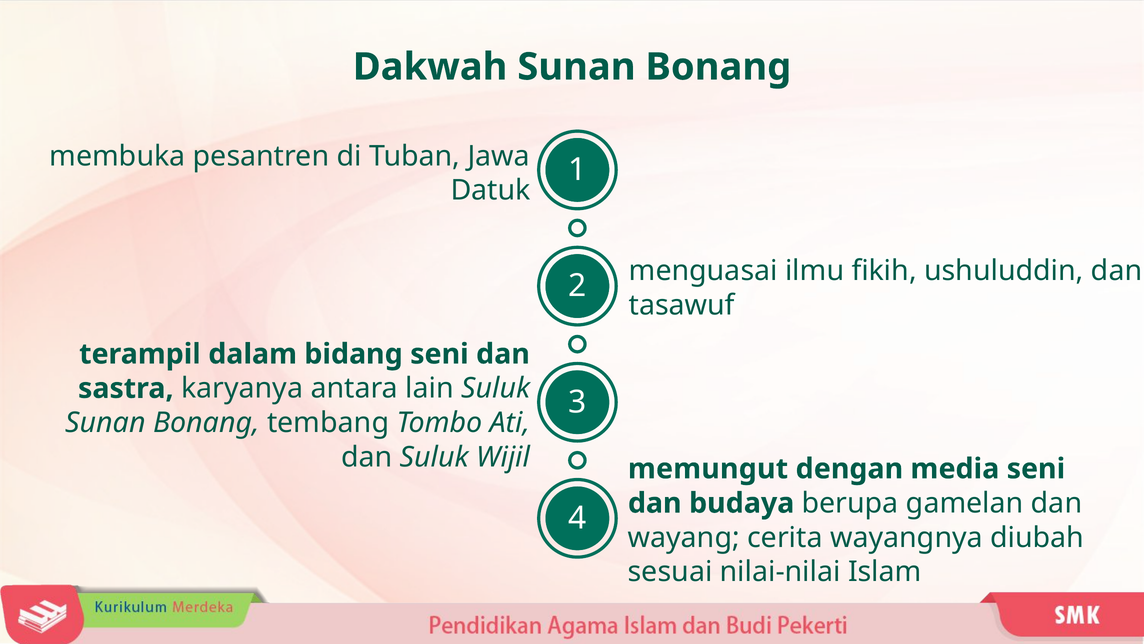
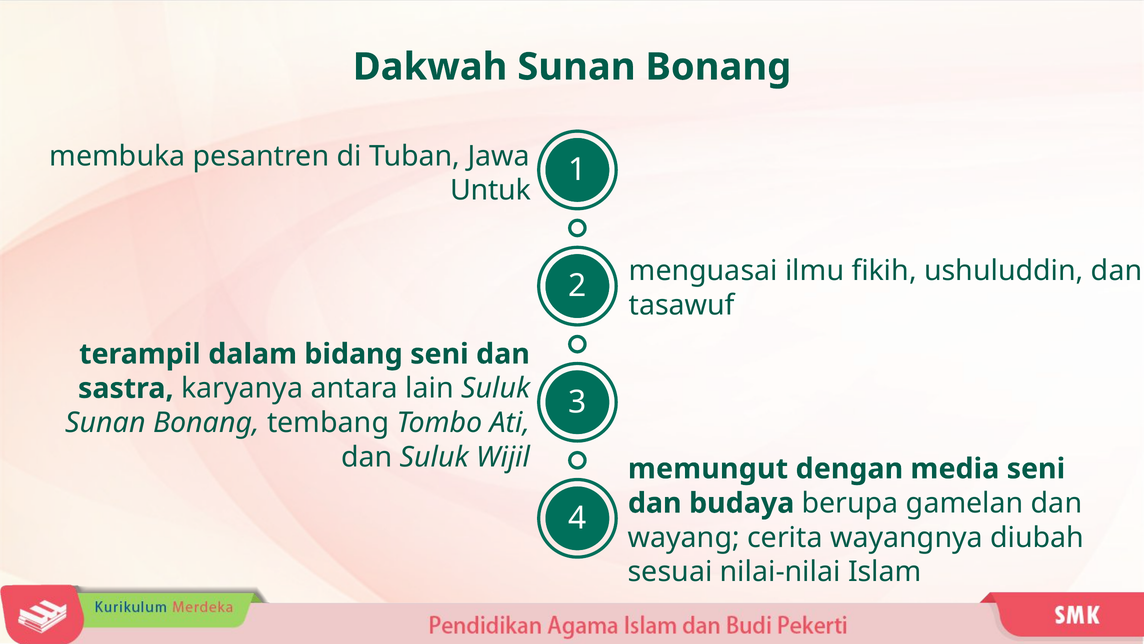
Datuk: Datuk -> Untuk
